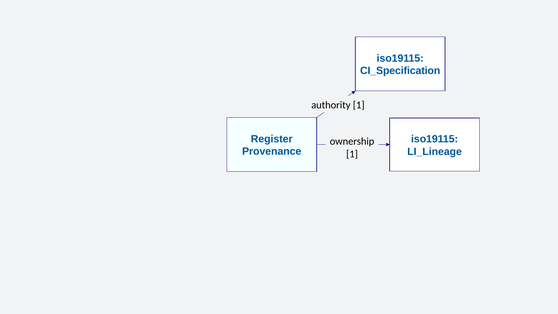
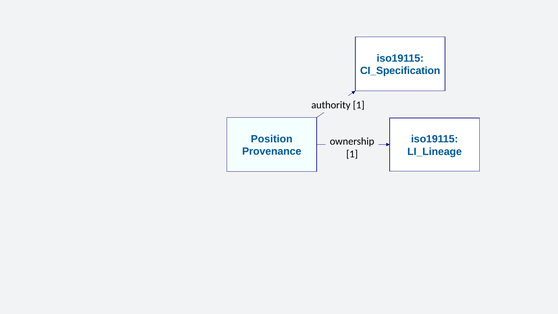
Register: Register -> Position
